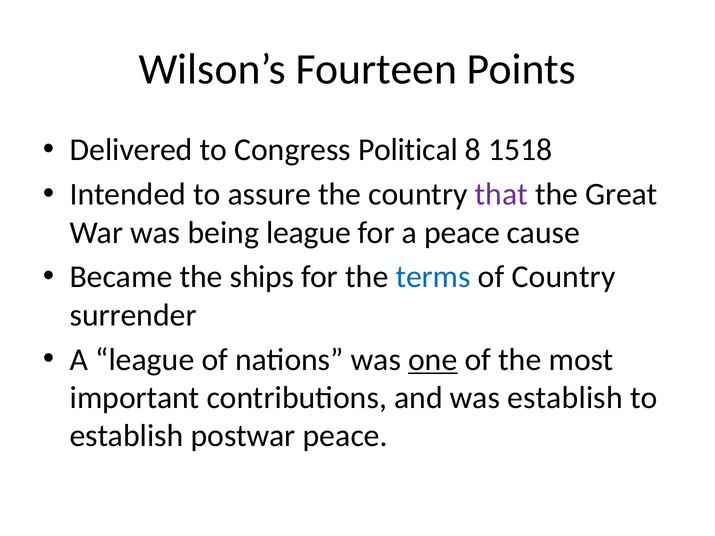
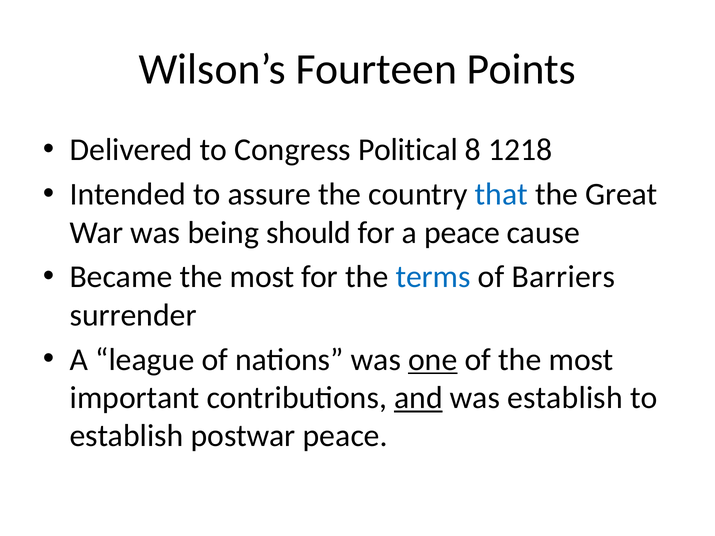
1518: 1518 -> 1218
that colour: purple -> blue
being league: league -> should
Became the ships: ships -> most
of Country: Country -> Barriers
and underline: none -> present
